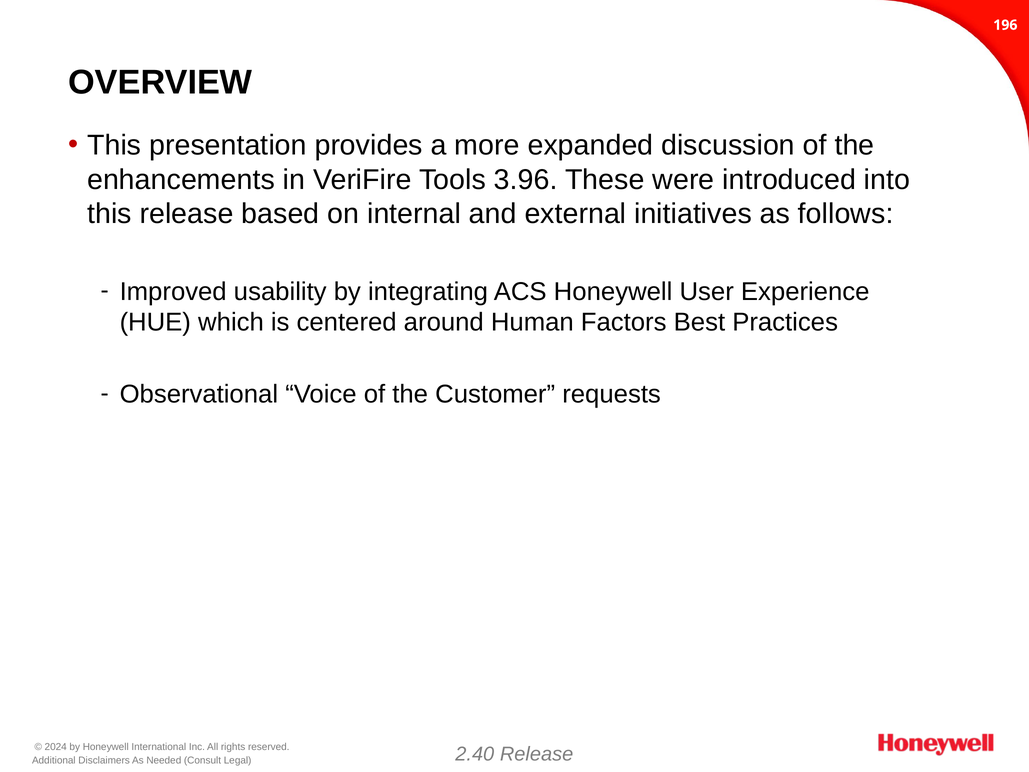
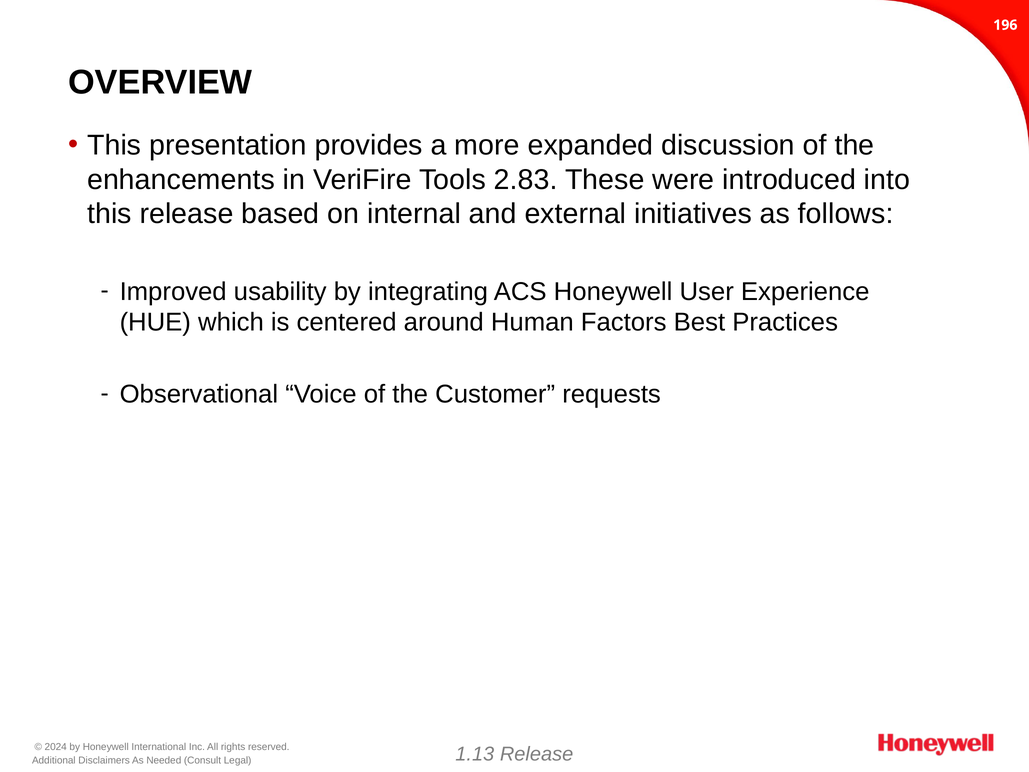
3.96: 3.96 -> 2.83
2.40: 2.40 -> 1.13
